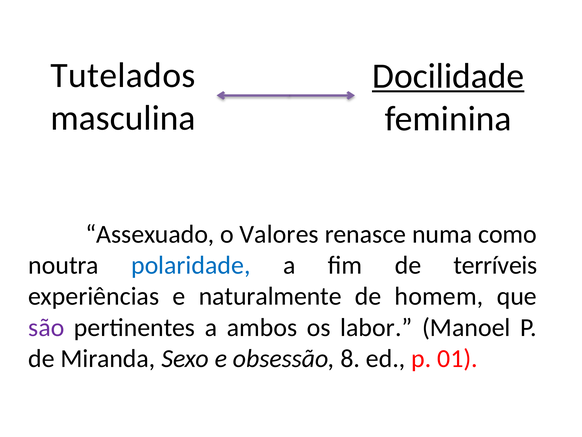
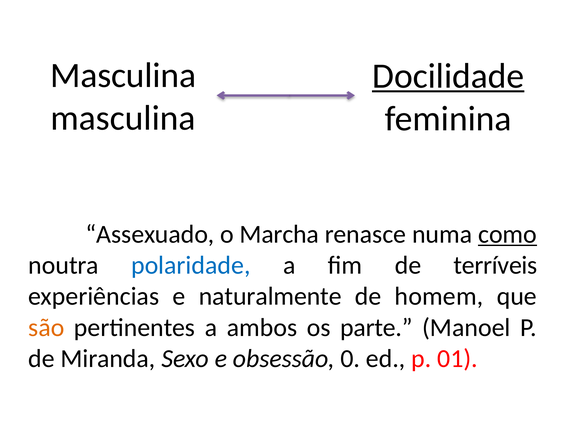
Tutelados at (123, 75): Tutelados -> Masculina
Valores: Valores -> Marcha
como underline: none -> present
são colour: purple -> orange
labor: labor -> parte
8: 8 -> 0
